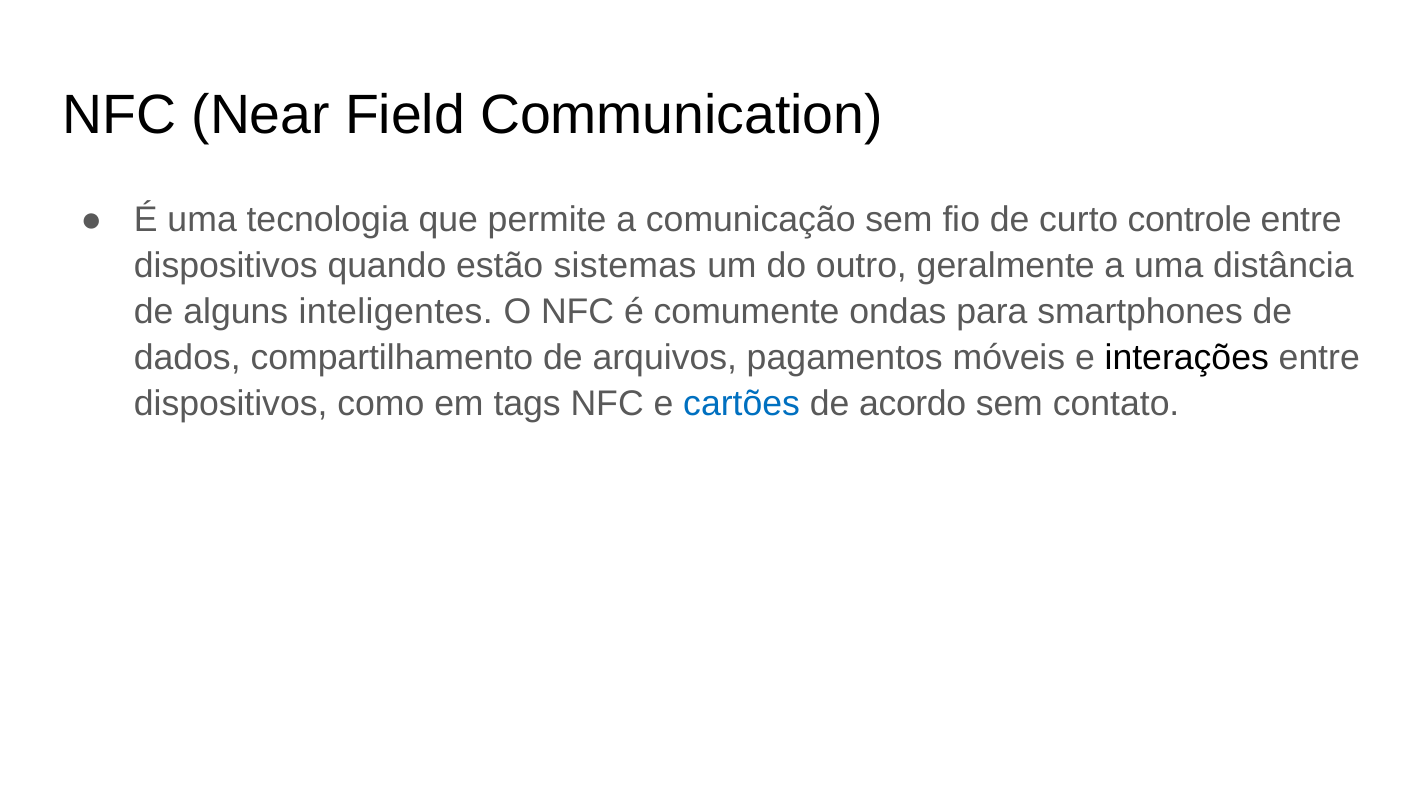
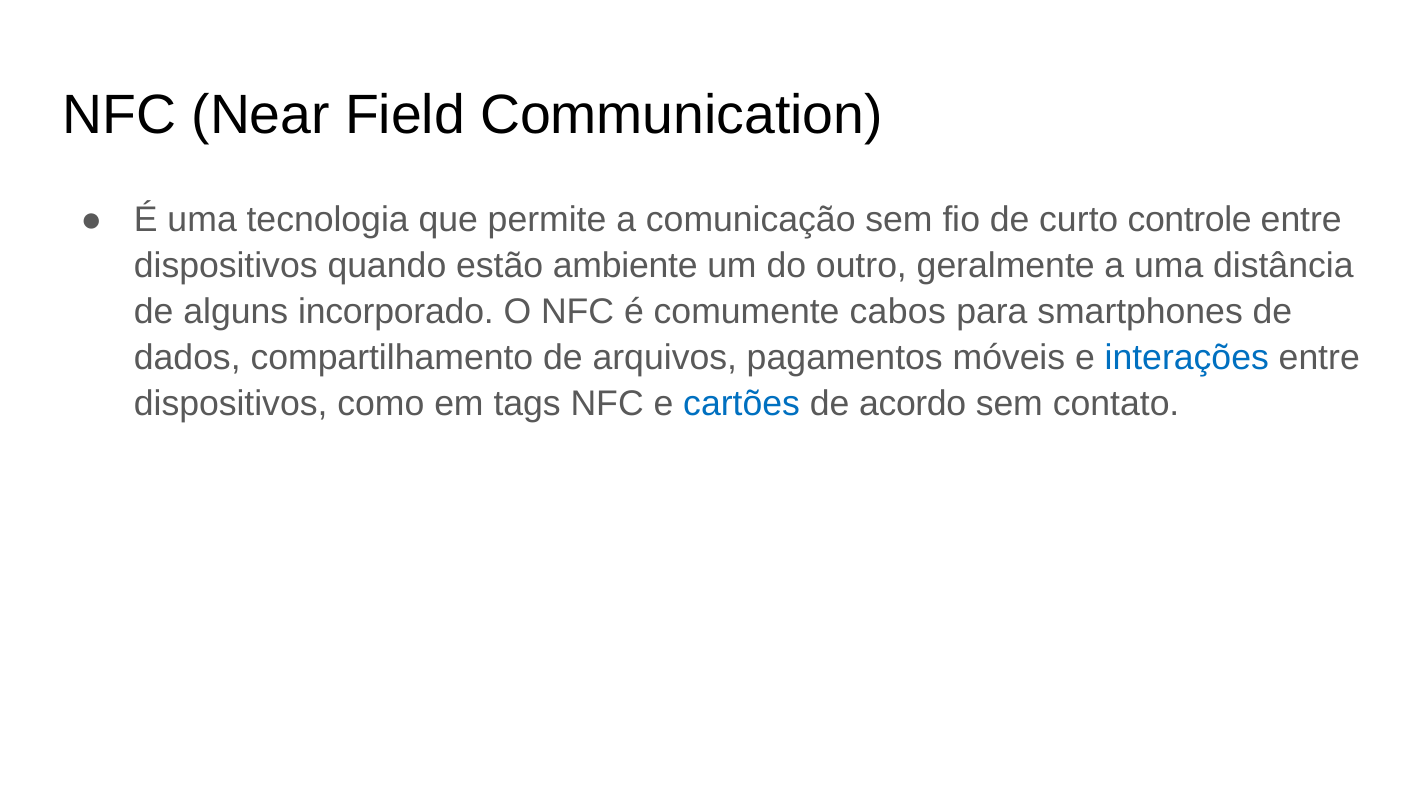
sistemas: sistemas -> ambiente
inteligentes: inteligentes -> incorporado
ondas: ondas -> cabos
interações colour: black -> blue
